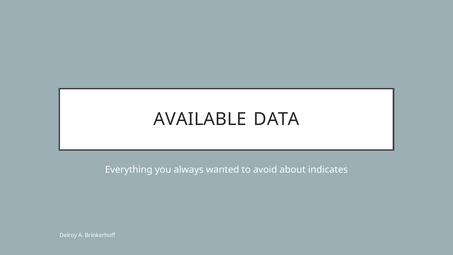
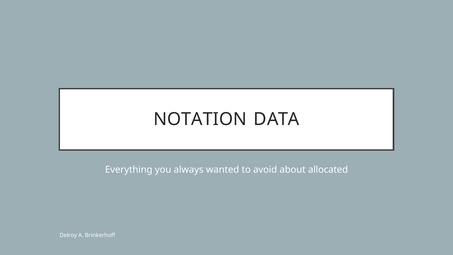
AVAILABLE: AVAILABLE -> NOTATION
indicates: indicates -> allocated
